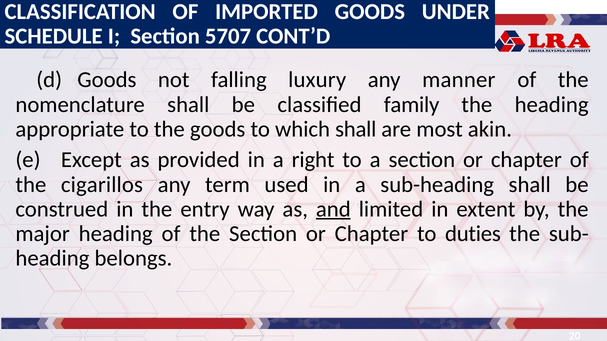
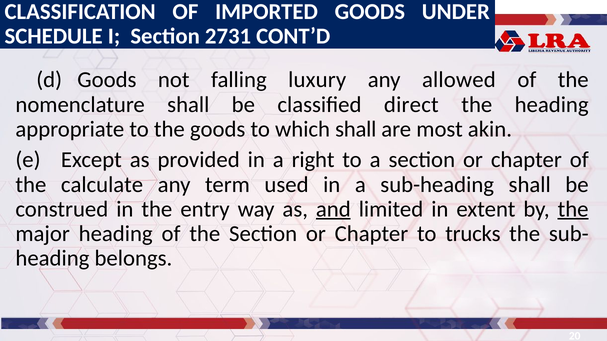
5707: 5707 -> 2731
manner: manner -> allowed
family: family -> direct
cigarillos: cigarillos -> calculate
the at (573, 209) underline: none -> present
duties: duties -> trucks
